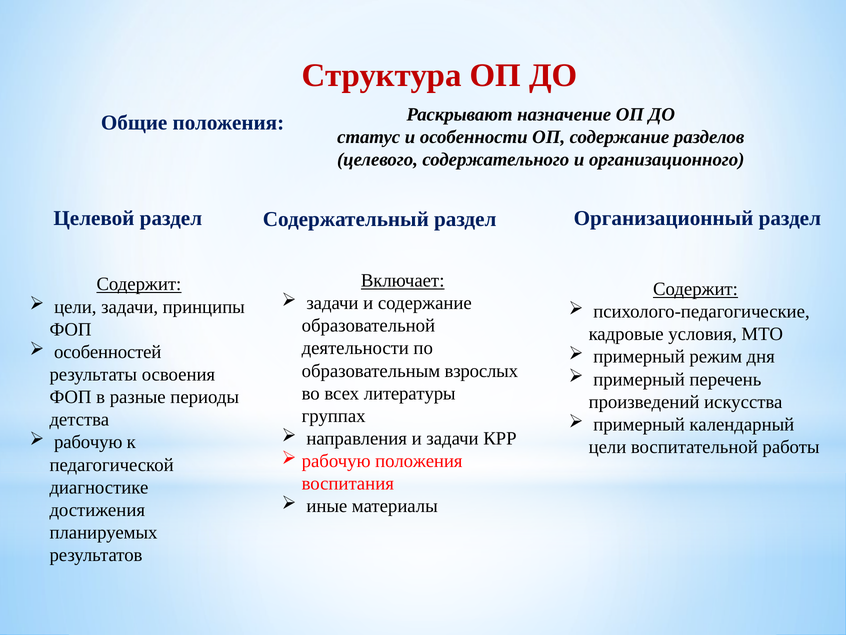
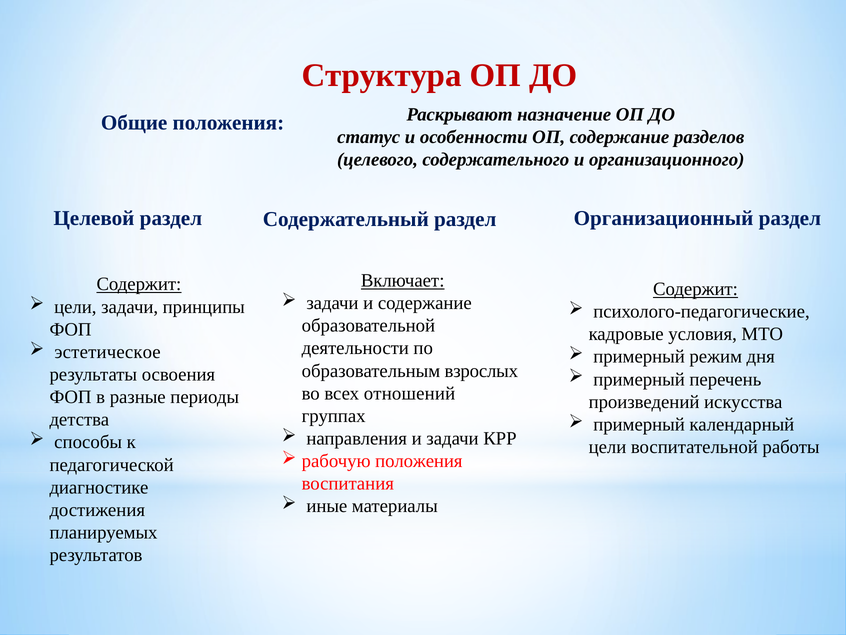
особенностей: особенностей -> эстетическое
литературы: литературы -> отношений
рабочую at (88, 442): рабочую -> способы
